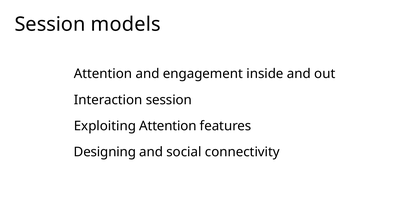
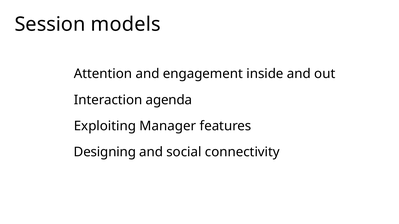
Interaction session: session -> agenda
Exploiting Attention: Attention -> Manager
